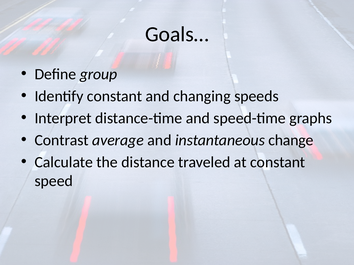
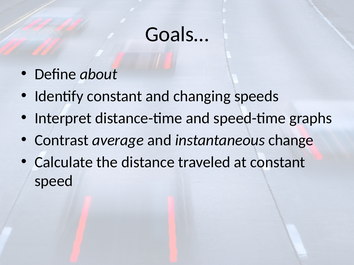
group: group -> about
